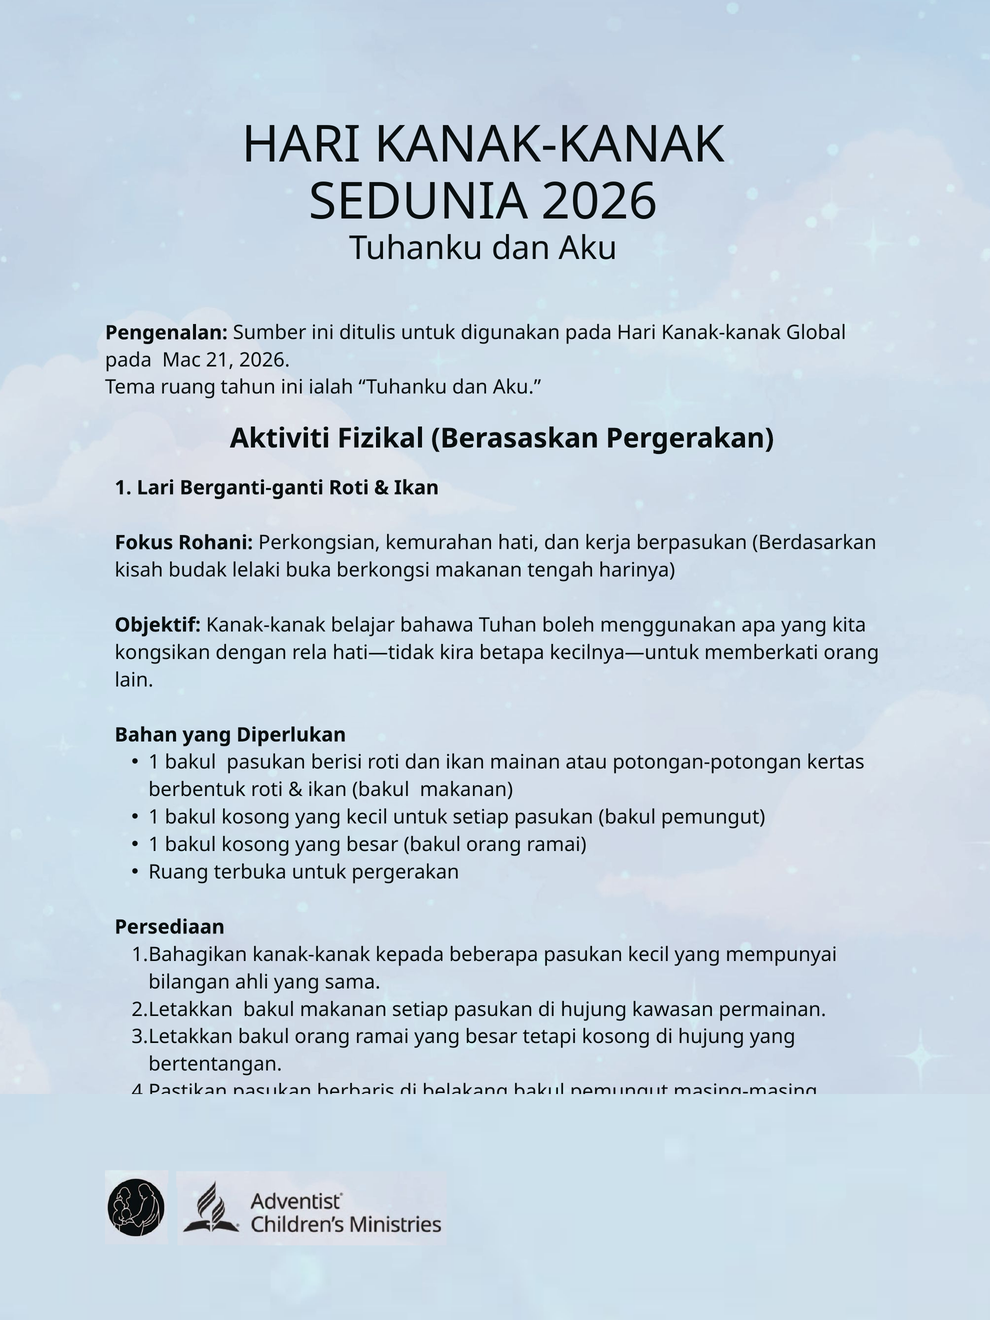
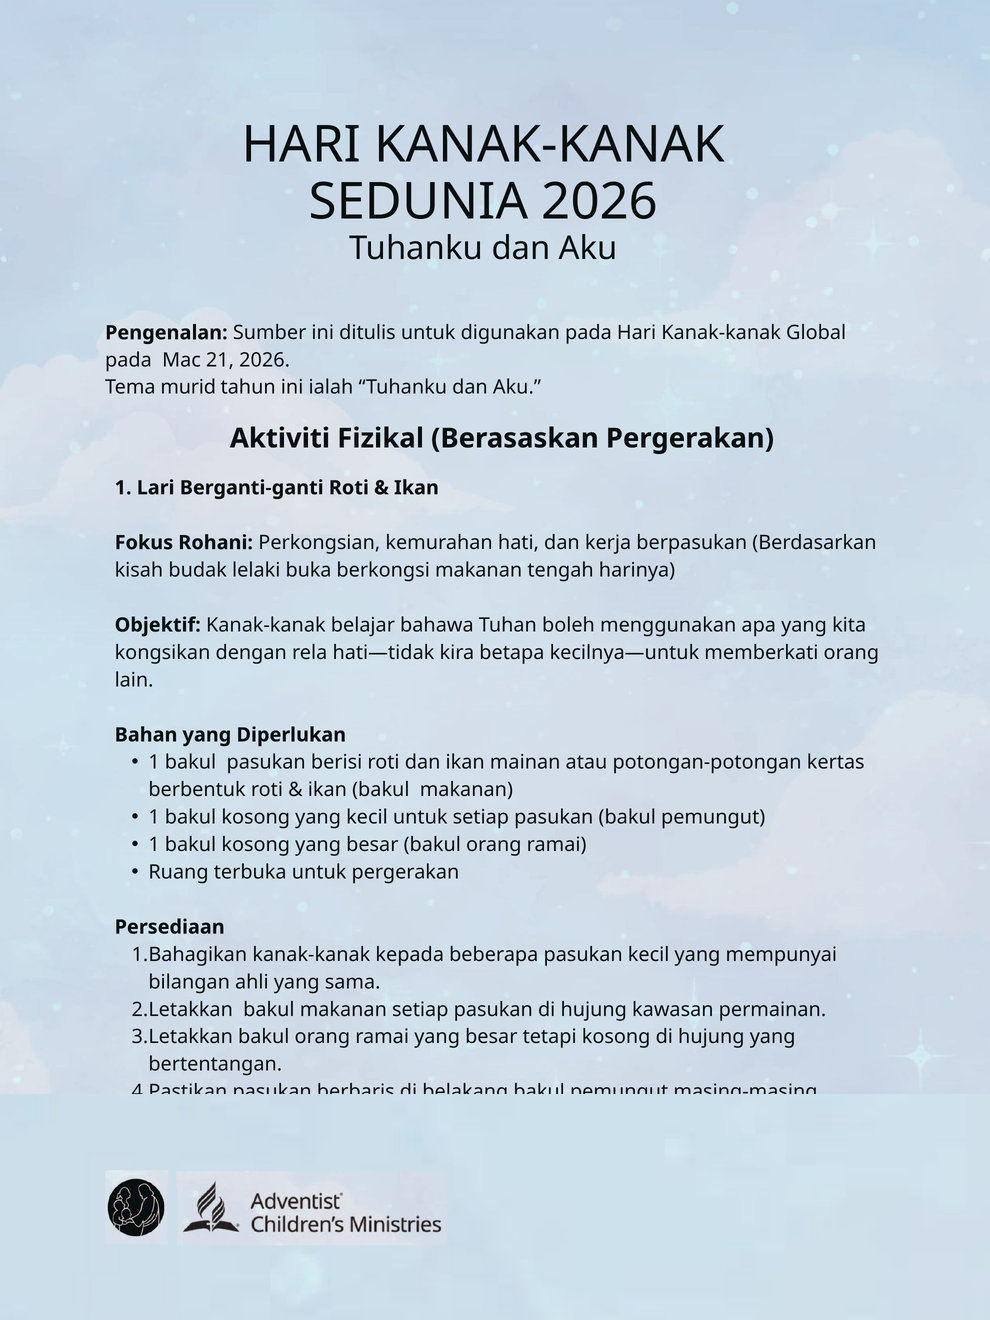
Tema ruang: ruang -> murid
